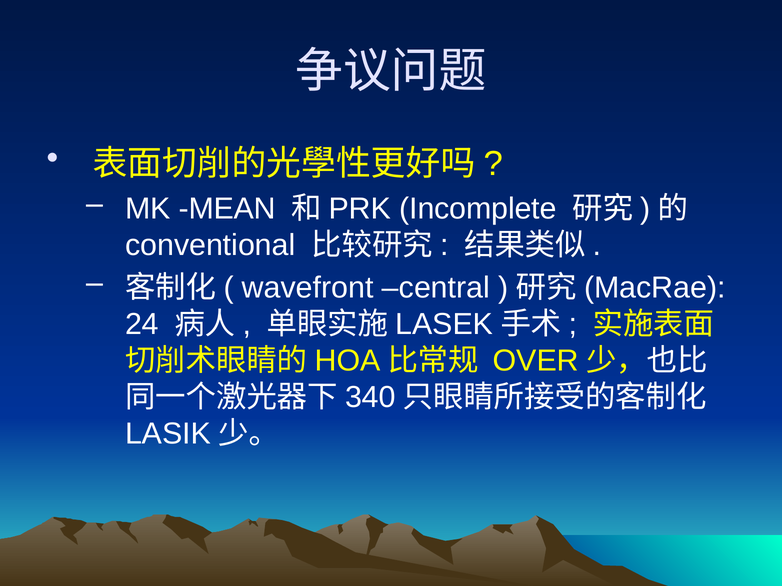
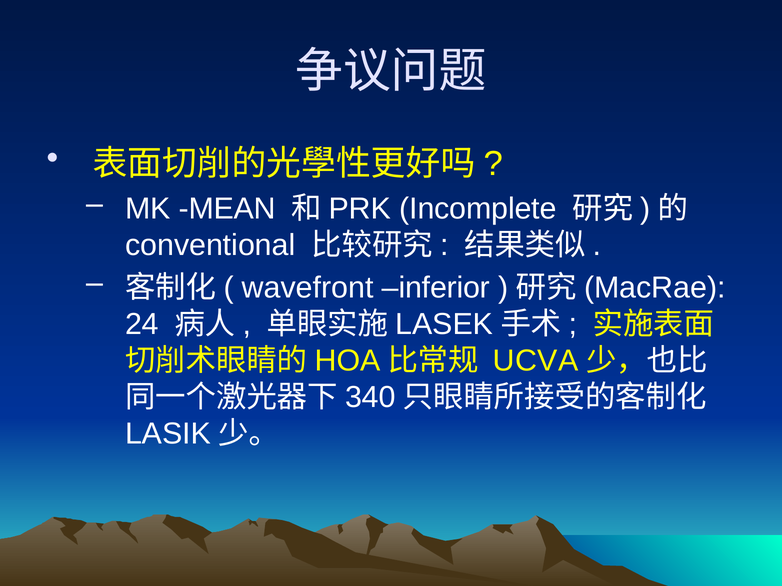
central: central -> inferior
OVER: OVER -> UCVA
